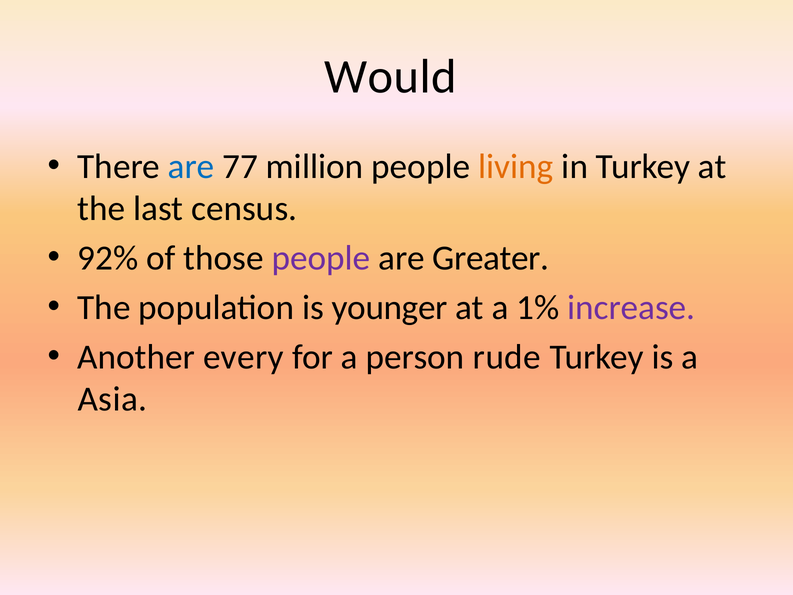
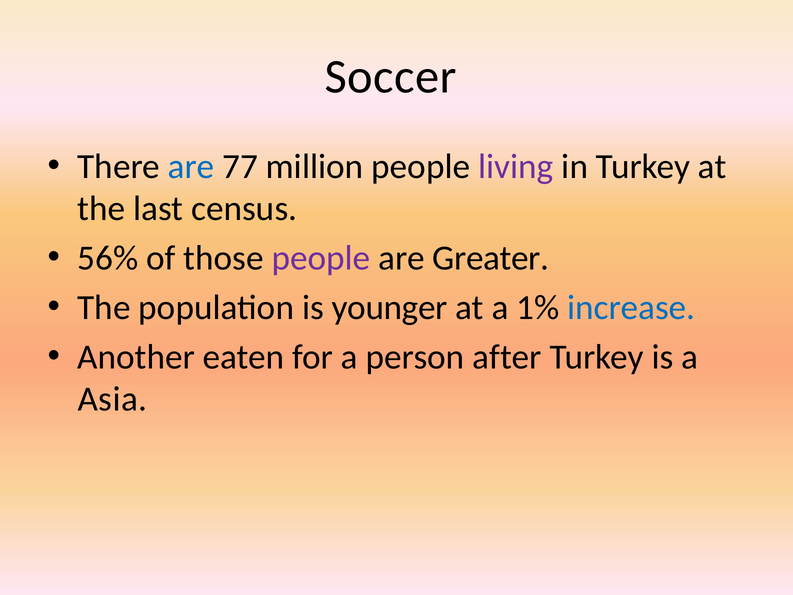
Would: Would -> Soccer
living colour: orange -> purple
92%: 92% -> 56%
increase colour: purple -> blue
every: every -> eaten
rude: rude -> after
